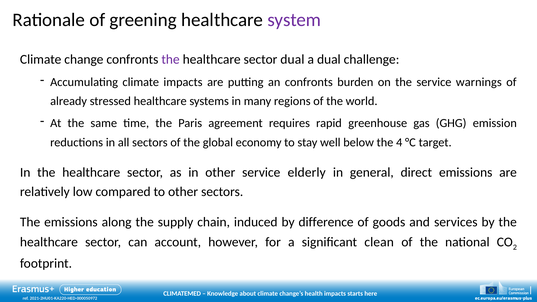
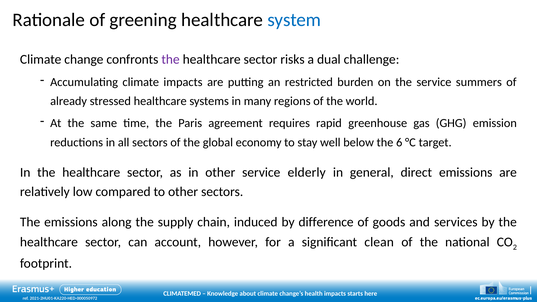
system colour: purple -> blue
sector dual: dual -> risks
an confronts: confronts -> restricted
warnings: warnings -> summers
4: 4 -> 6
